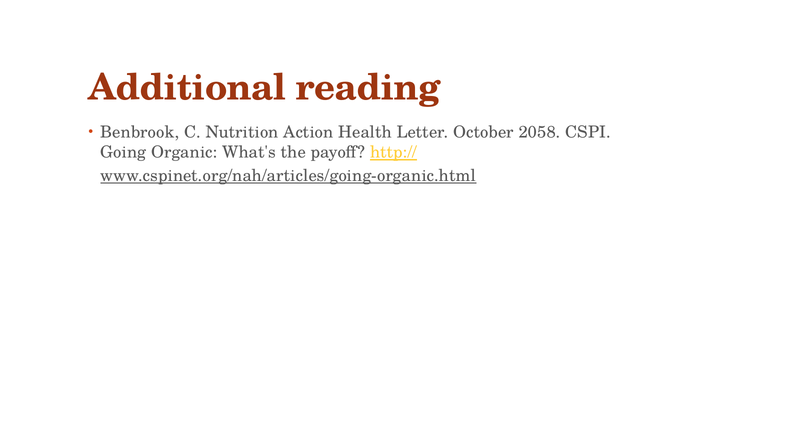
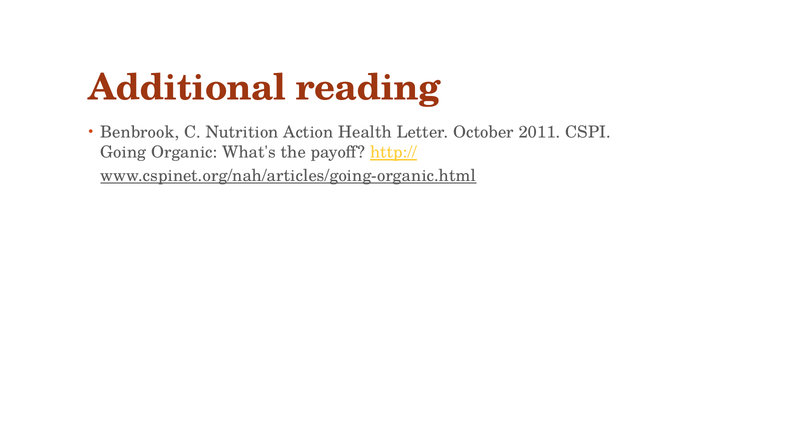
2058: 2058 -> 2011
